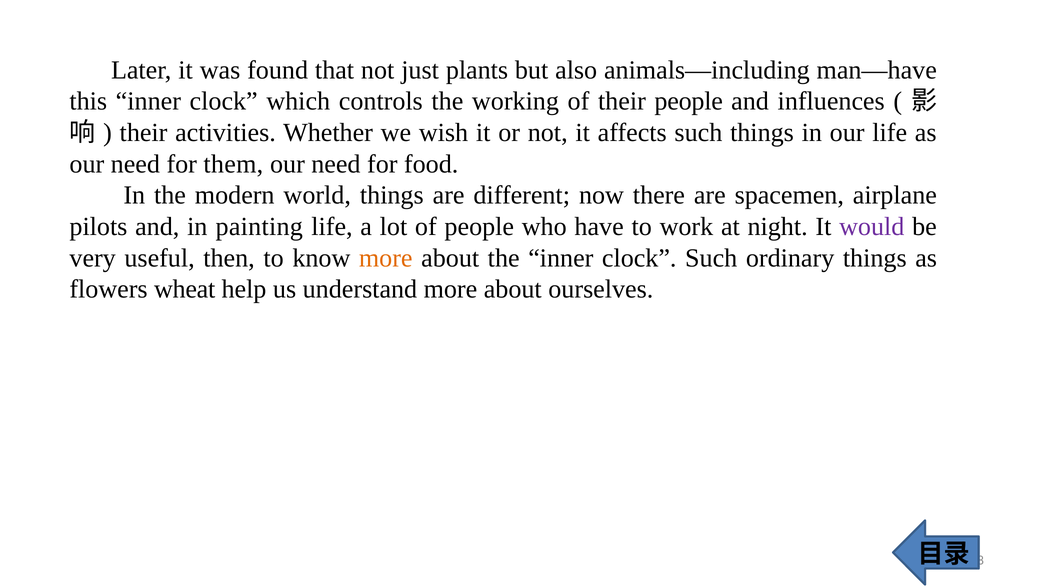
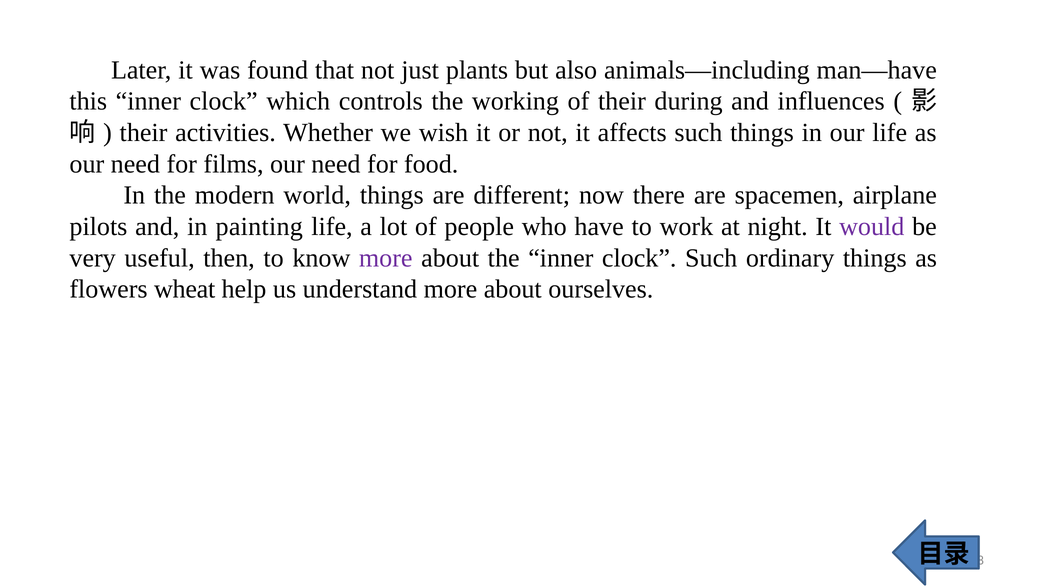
their people: people -> during
them: them -> films
more at (386, 258) colour: orange -> purple
